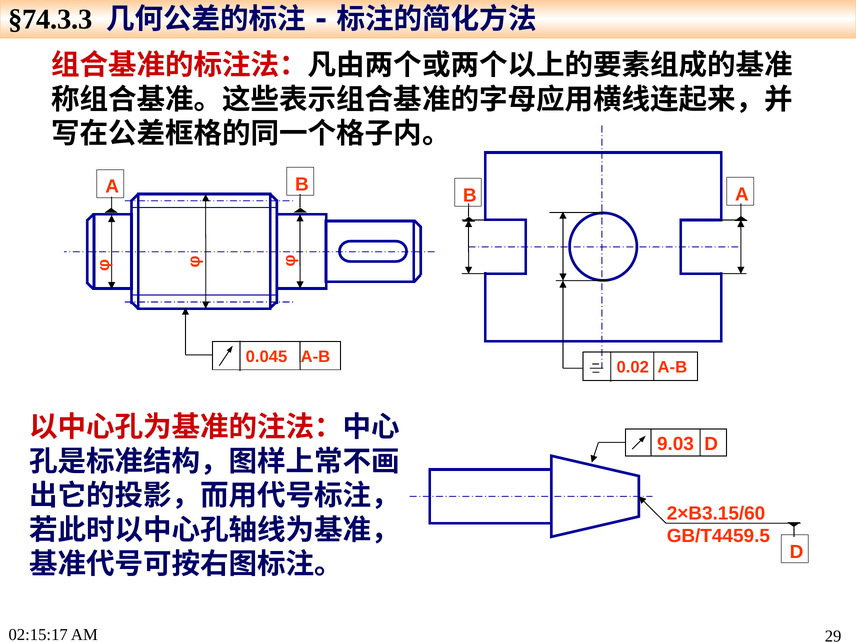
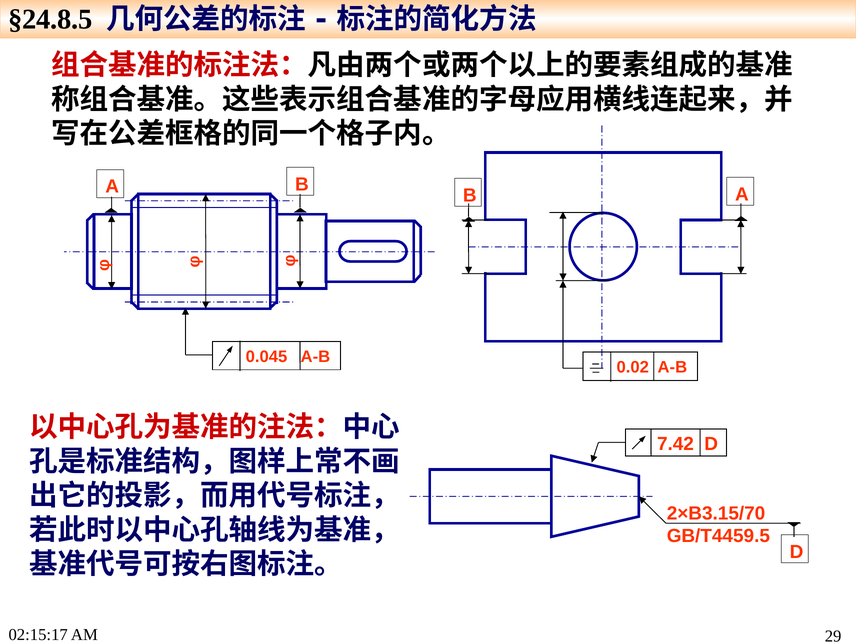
§74.3.3: §74.3.3 -> §24.8.5
9.03: 9.03 -> 7.42
2×B3.15/60: 2×B3.15/60 -> 2×B3.15/70
